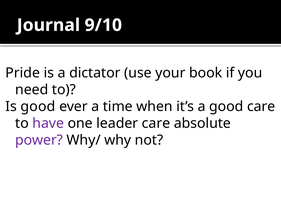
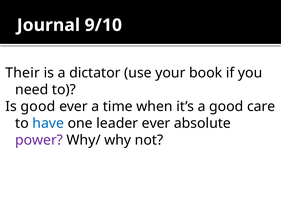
Pride: Pride -> Their
have colour: purple -> blue
leader care: care -> ever
